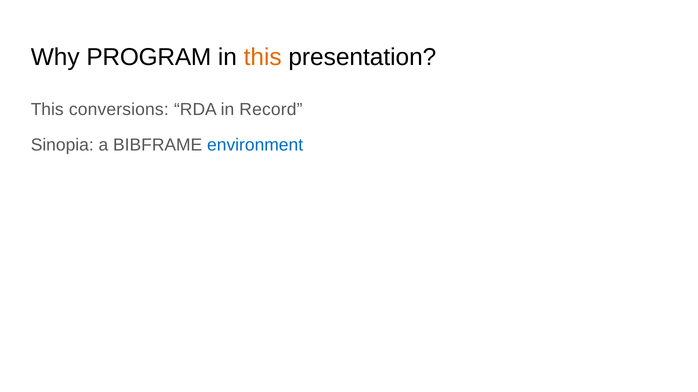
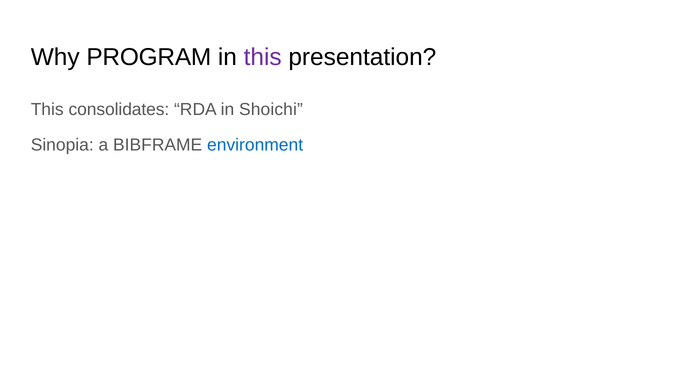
this at (263, 57) colour: orange -> purple
conversions: conversions -> consolidates
Record: Record -> Shoichi
